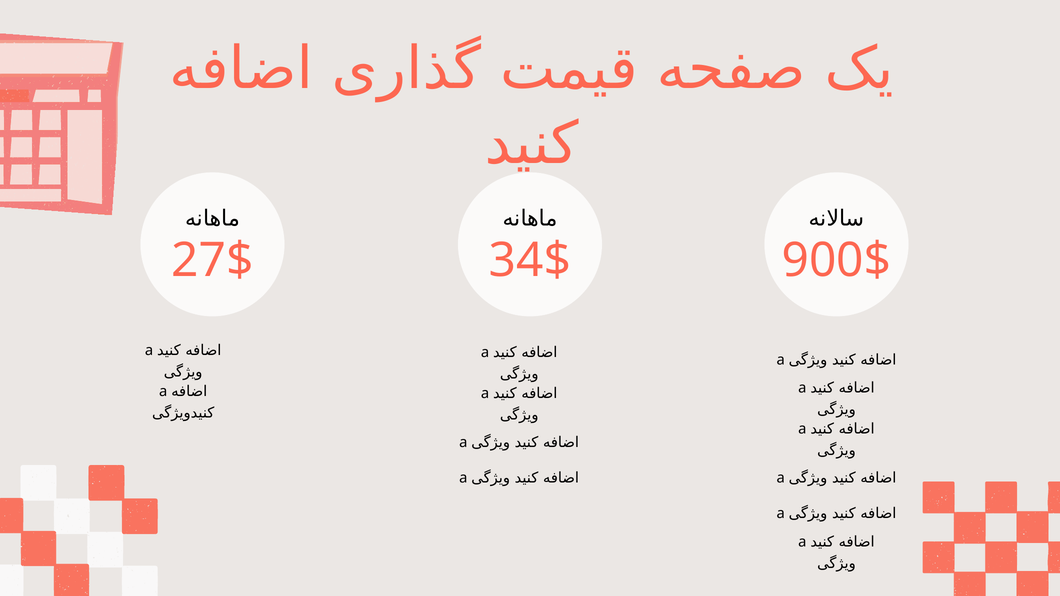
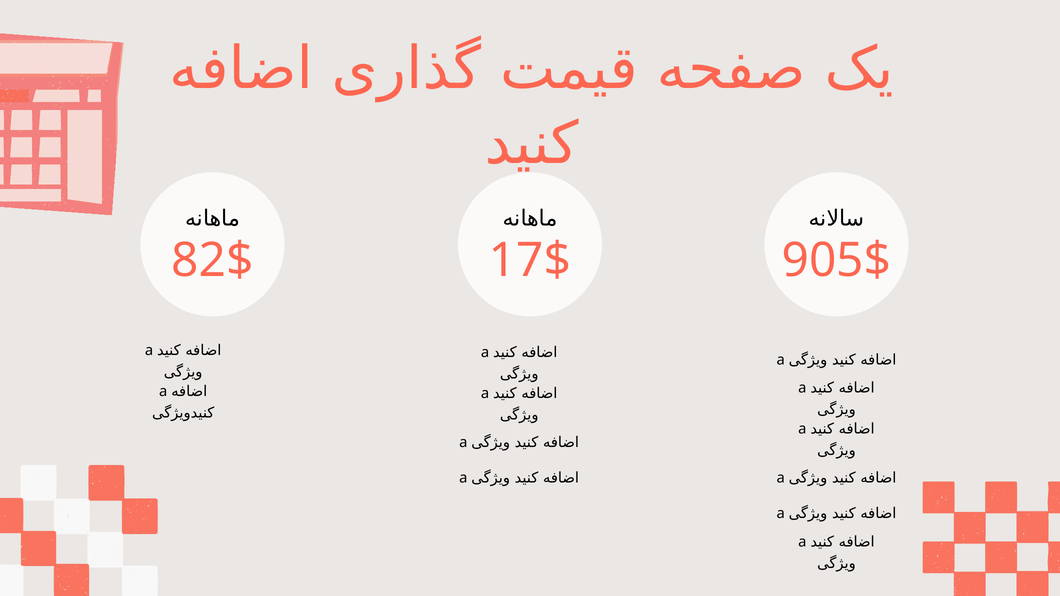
27$: 27$ -> 82$
34$: 34$ -> 17$
900$: 900$ -> 905$
